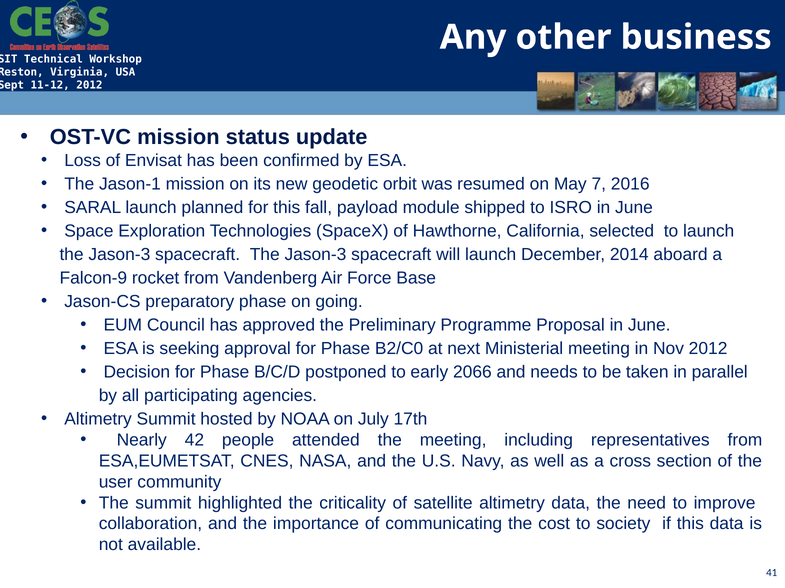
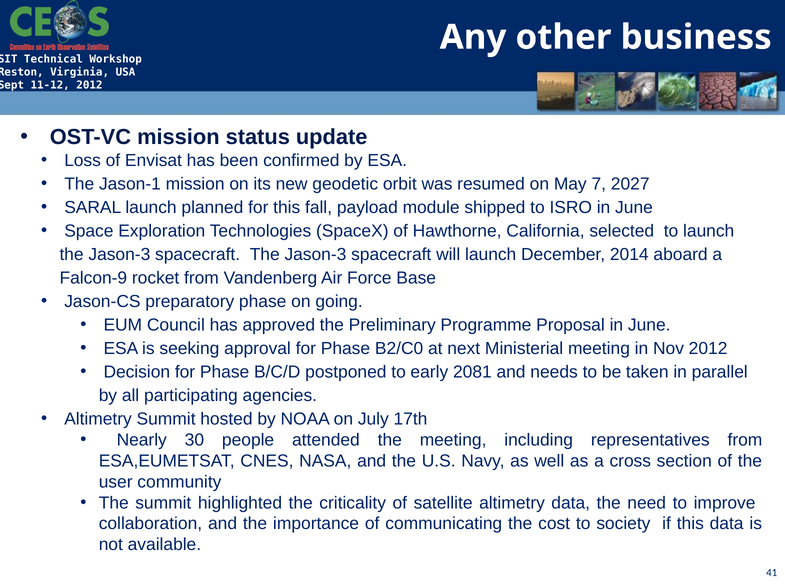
2016: 2016 -> 2027
2066: 2066 -> 2081
42: 42 -> 30
